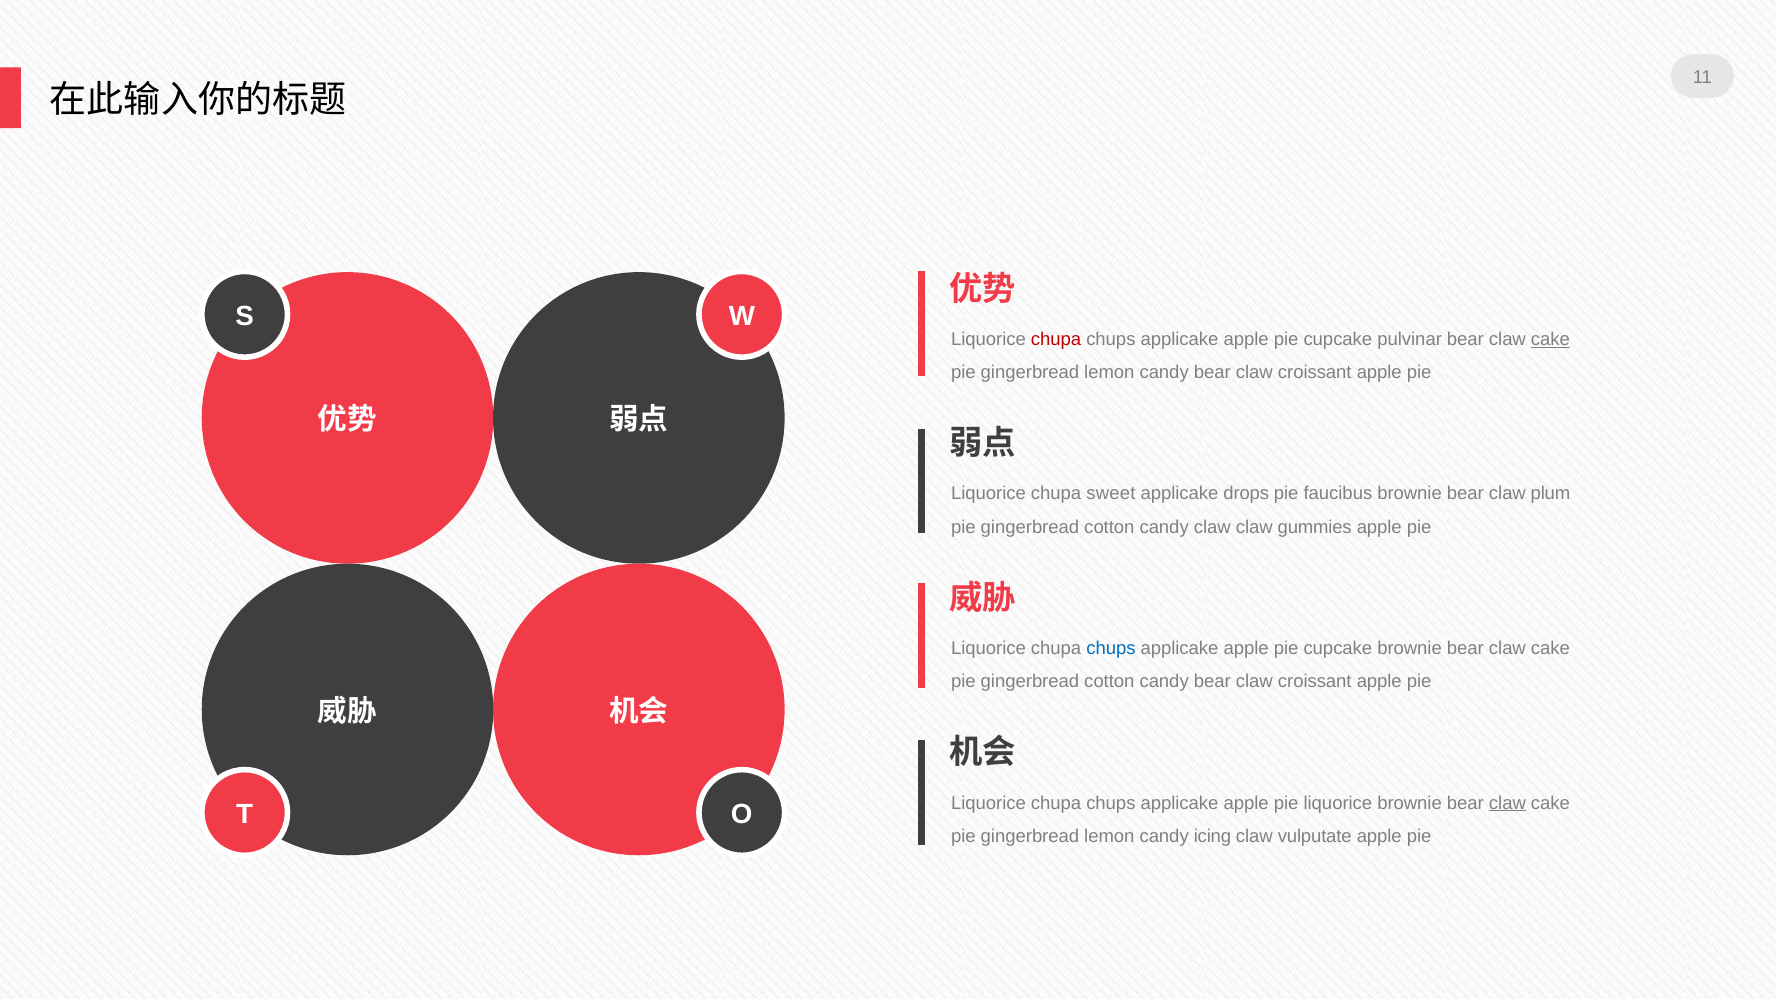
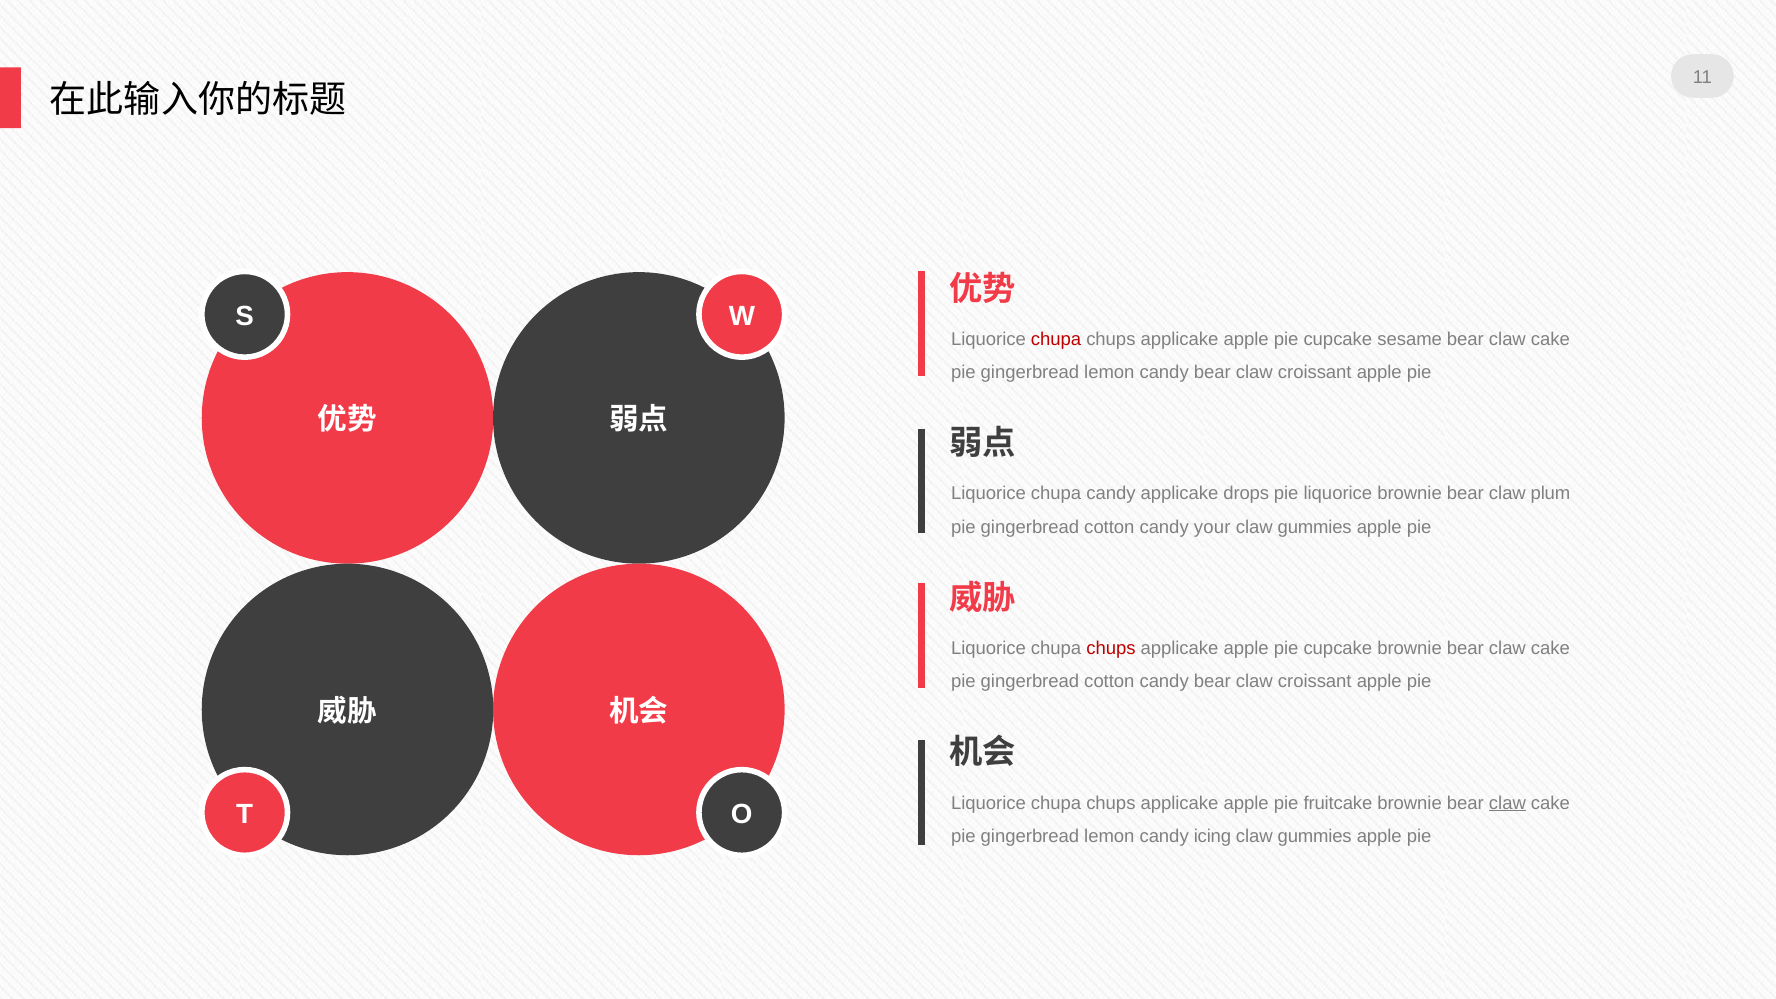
pulvinar: pulvinar -> sesame
cake at (1550, 340) underline: present -> none
chupa sweet: sweet -> candy
pie faucibus: faucibus -> liquorice
candy claw: claw -> your
chups at (1111, 648) colour: blue -> red
pie liquorice: liquorice -> fruitcake
vulputate at (1315, 836): vulputate -> gummies
